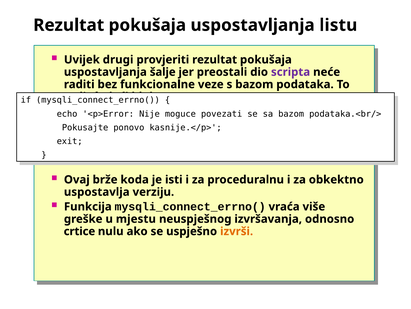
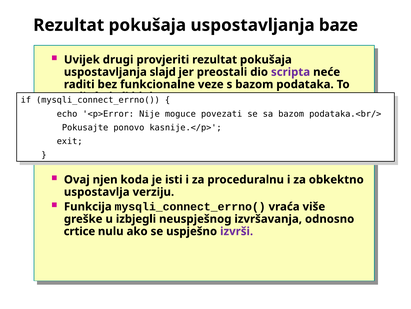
listu: listu -> baze
šalje: šalje -> slajd
brže: brže -> njen
mjestu: mjestu -> izbjegli
izvrši colour: orange -> purple
